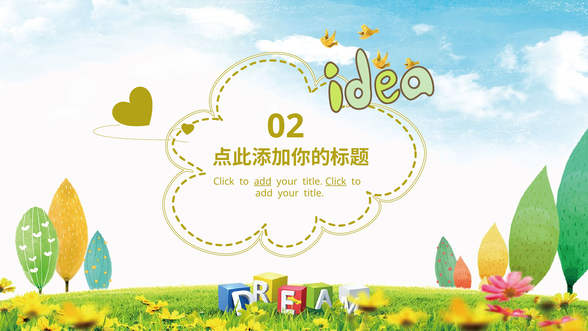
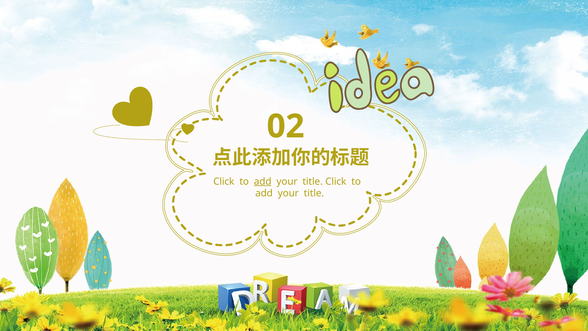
Click at (336, 181) underline: present -> none
